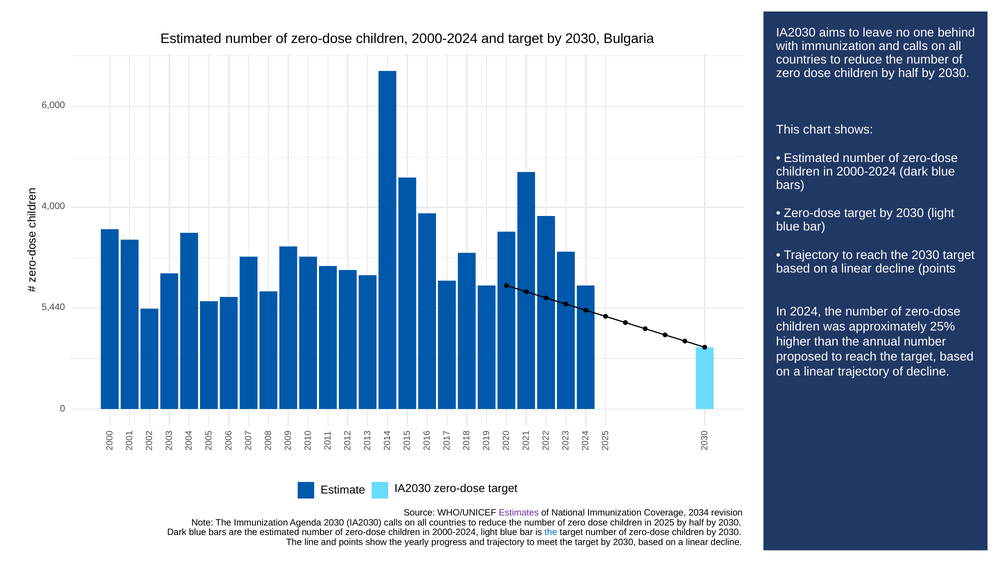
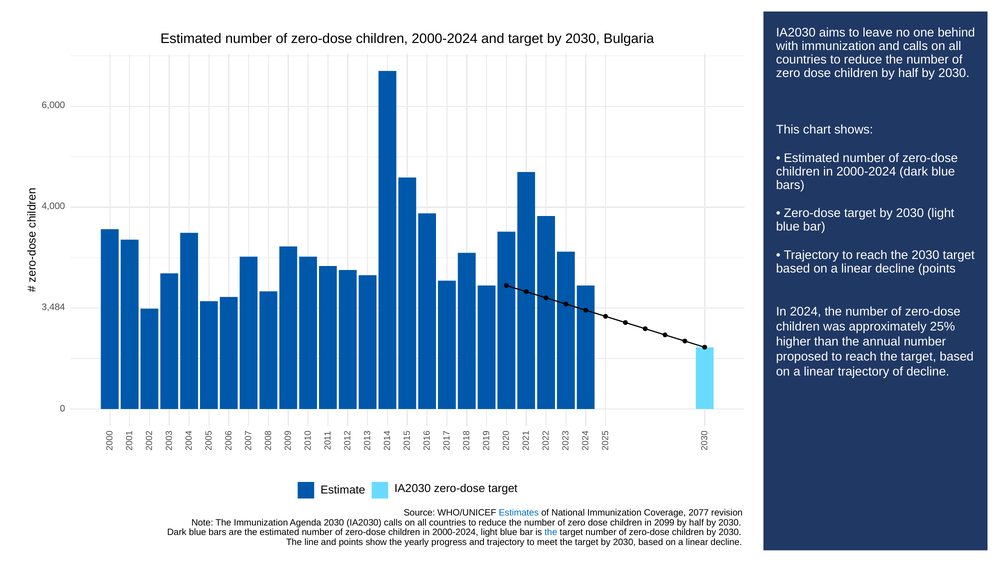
5,440: 5,440 -> 3,484
Estimates colour: purple -> blue
2034: 2034 -> 2077
2025: 2025 -> 2099
